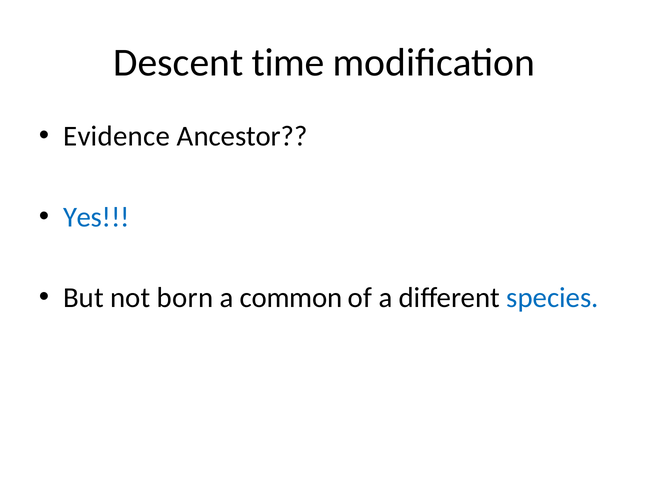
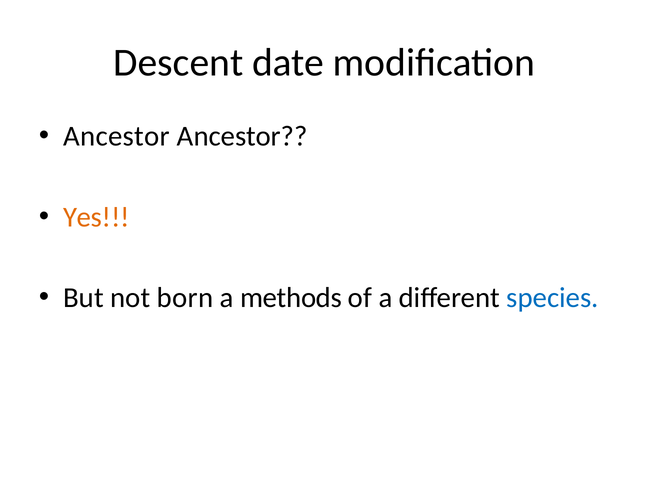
time: time -> date
Evidence at (117, 136): Evidence -> Ancestor
Yes colour: blue -> orange
common: common -> methods
